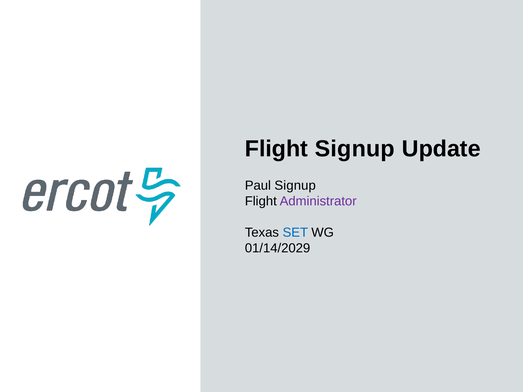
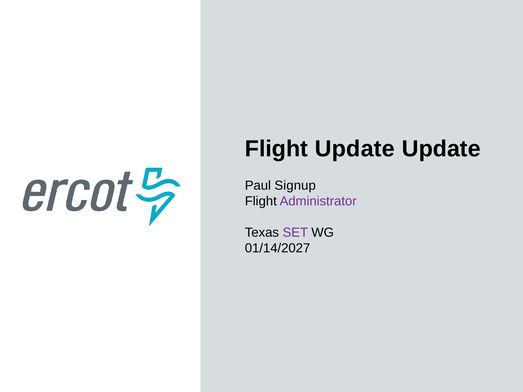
Flight Signup: Signup -> Update
SET colour: blue -> purple
01/14/2029: 01/14/2029 -> 01/14/2027
